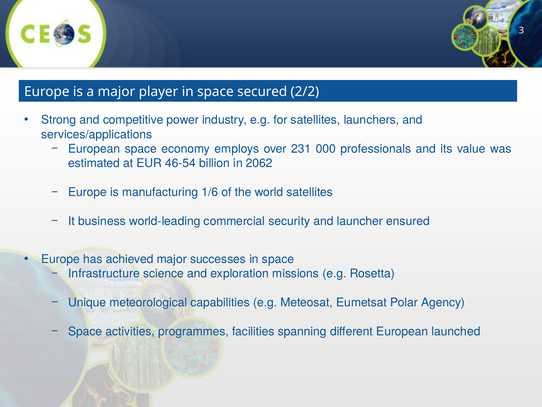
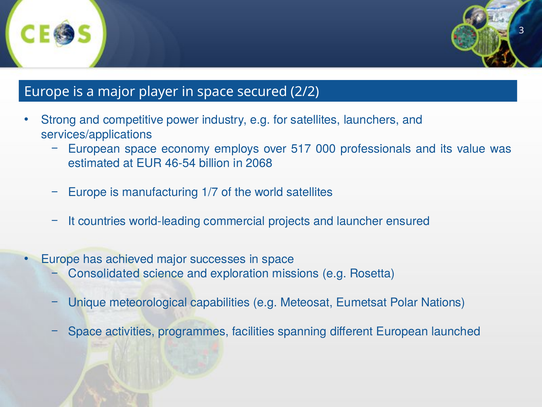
231: 231 -> 517
2062: 2062 -> 2068
1/6: 1/6 -> 1/7
business: business -> countries
security: security -> projects
Infrastructure: Infrastructure -> Consolidated
Agency: Agency -> Nations
